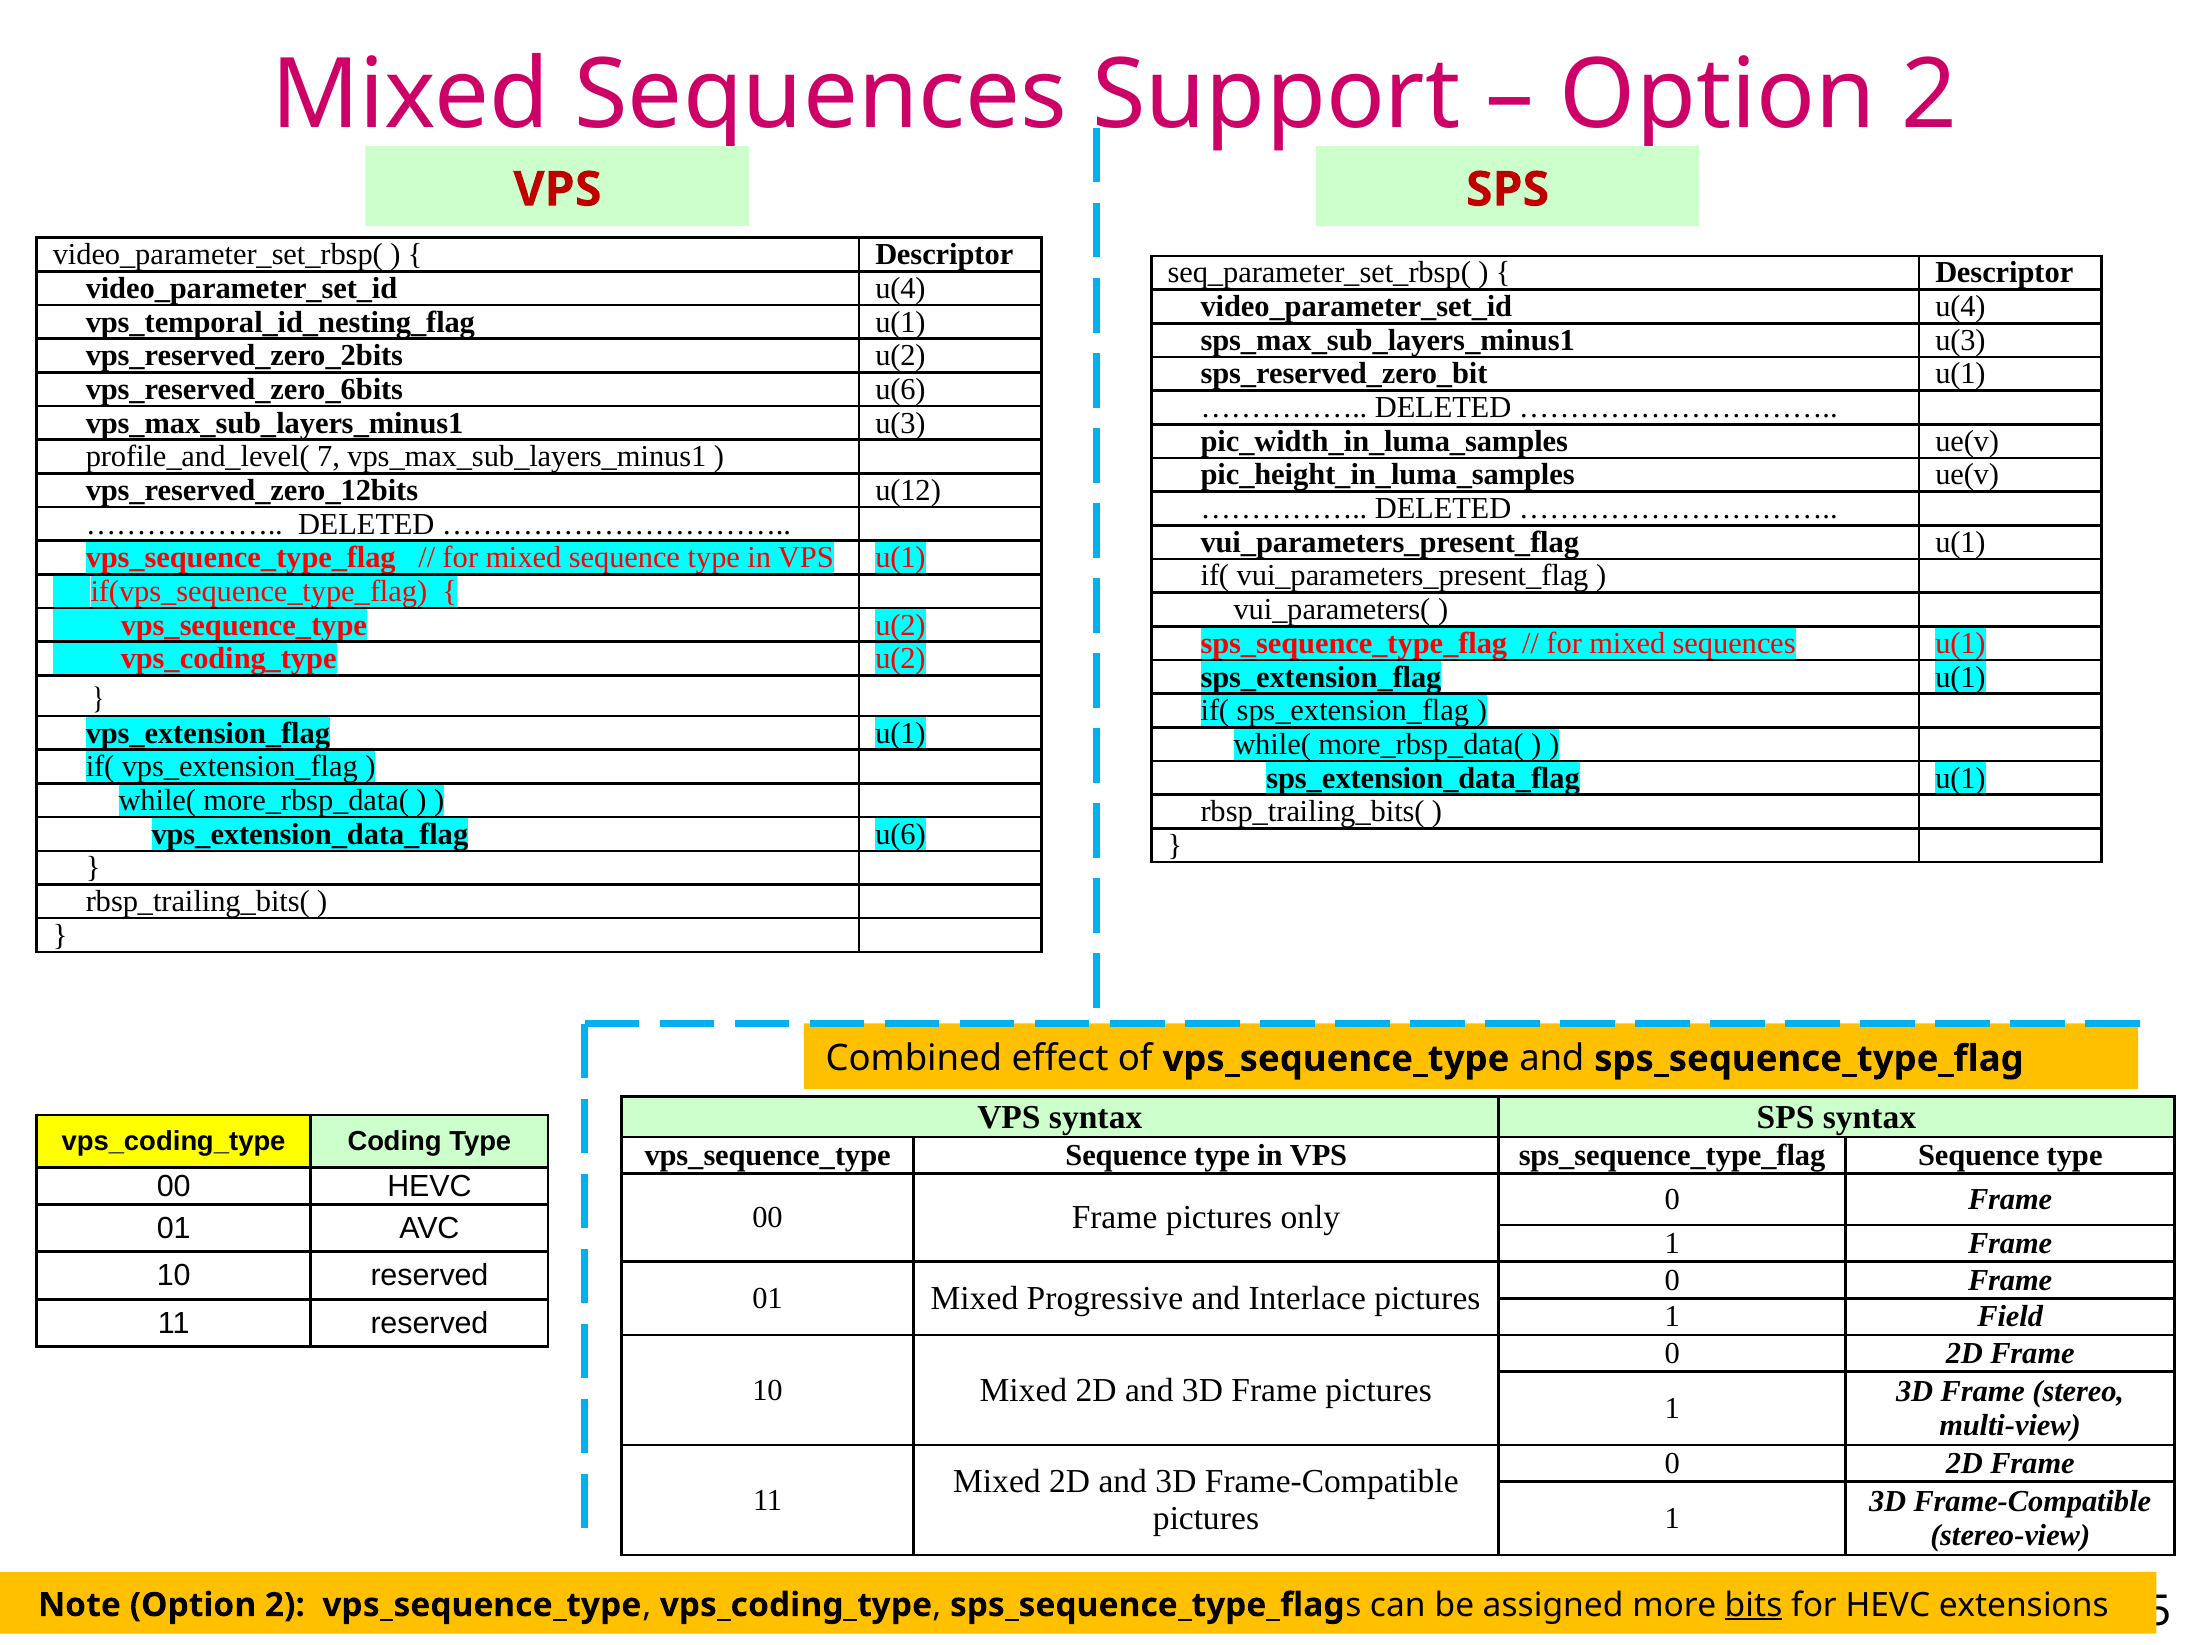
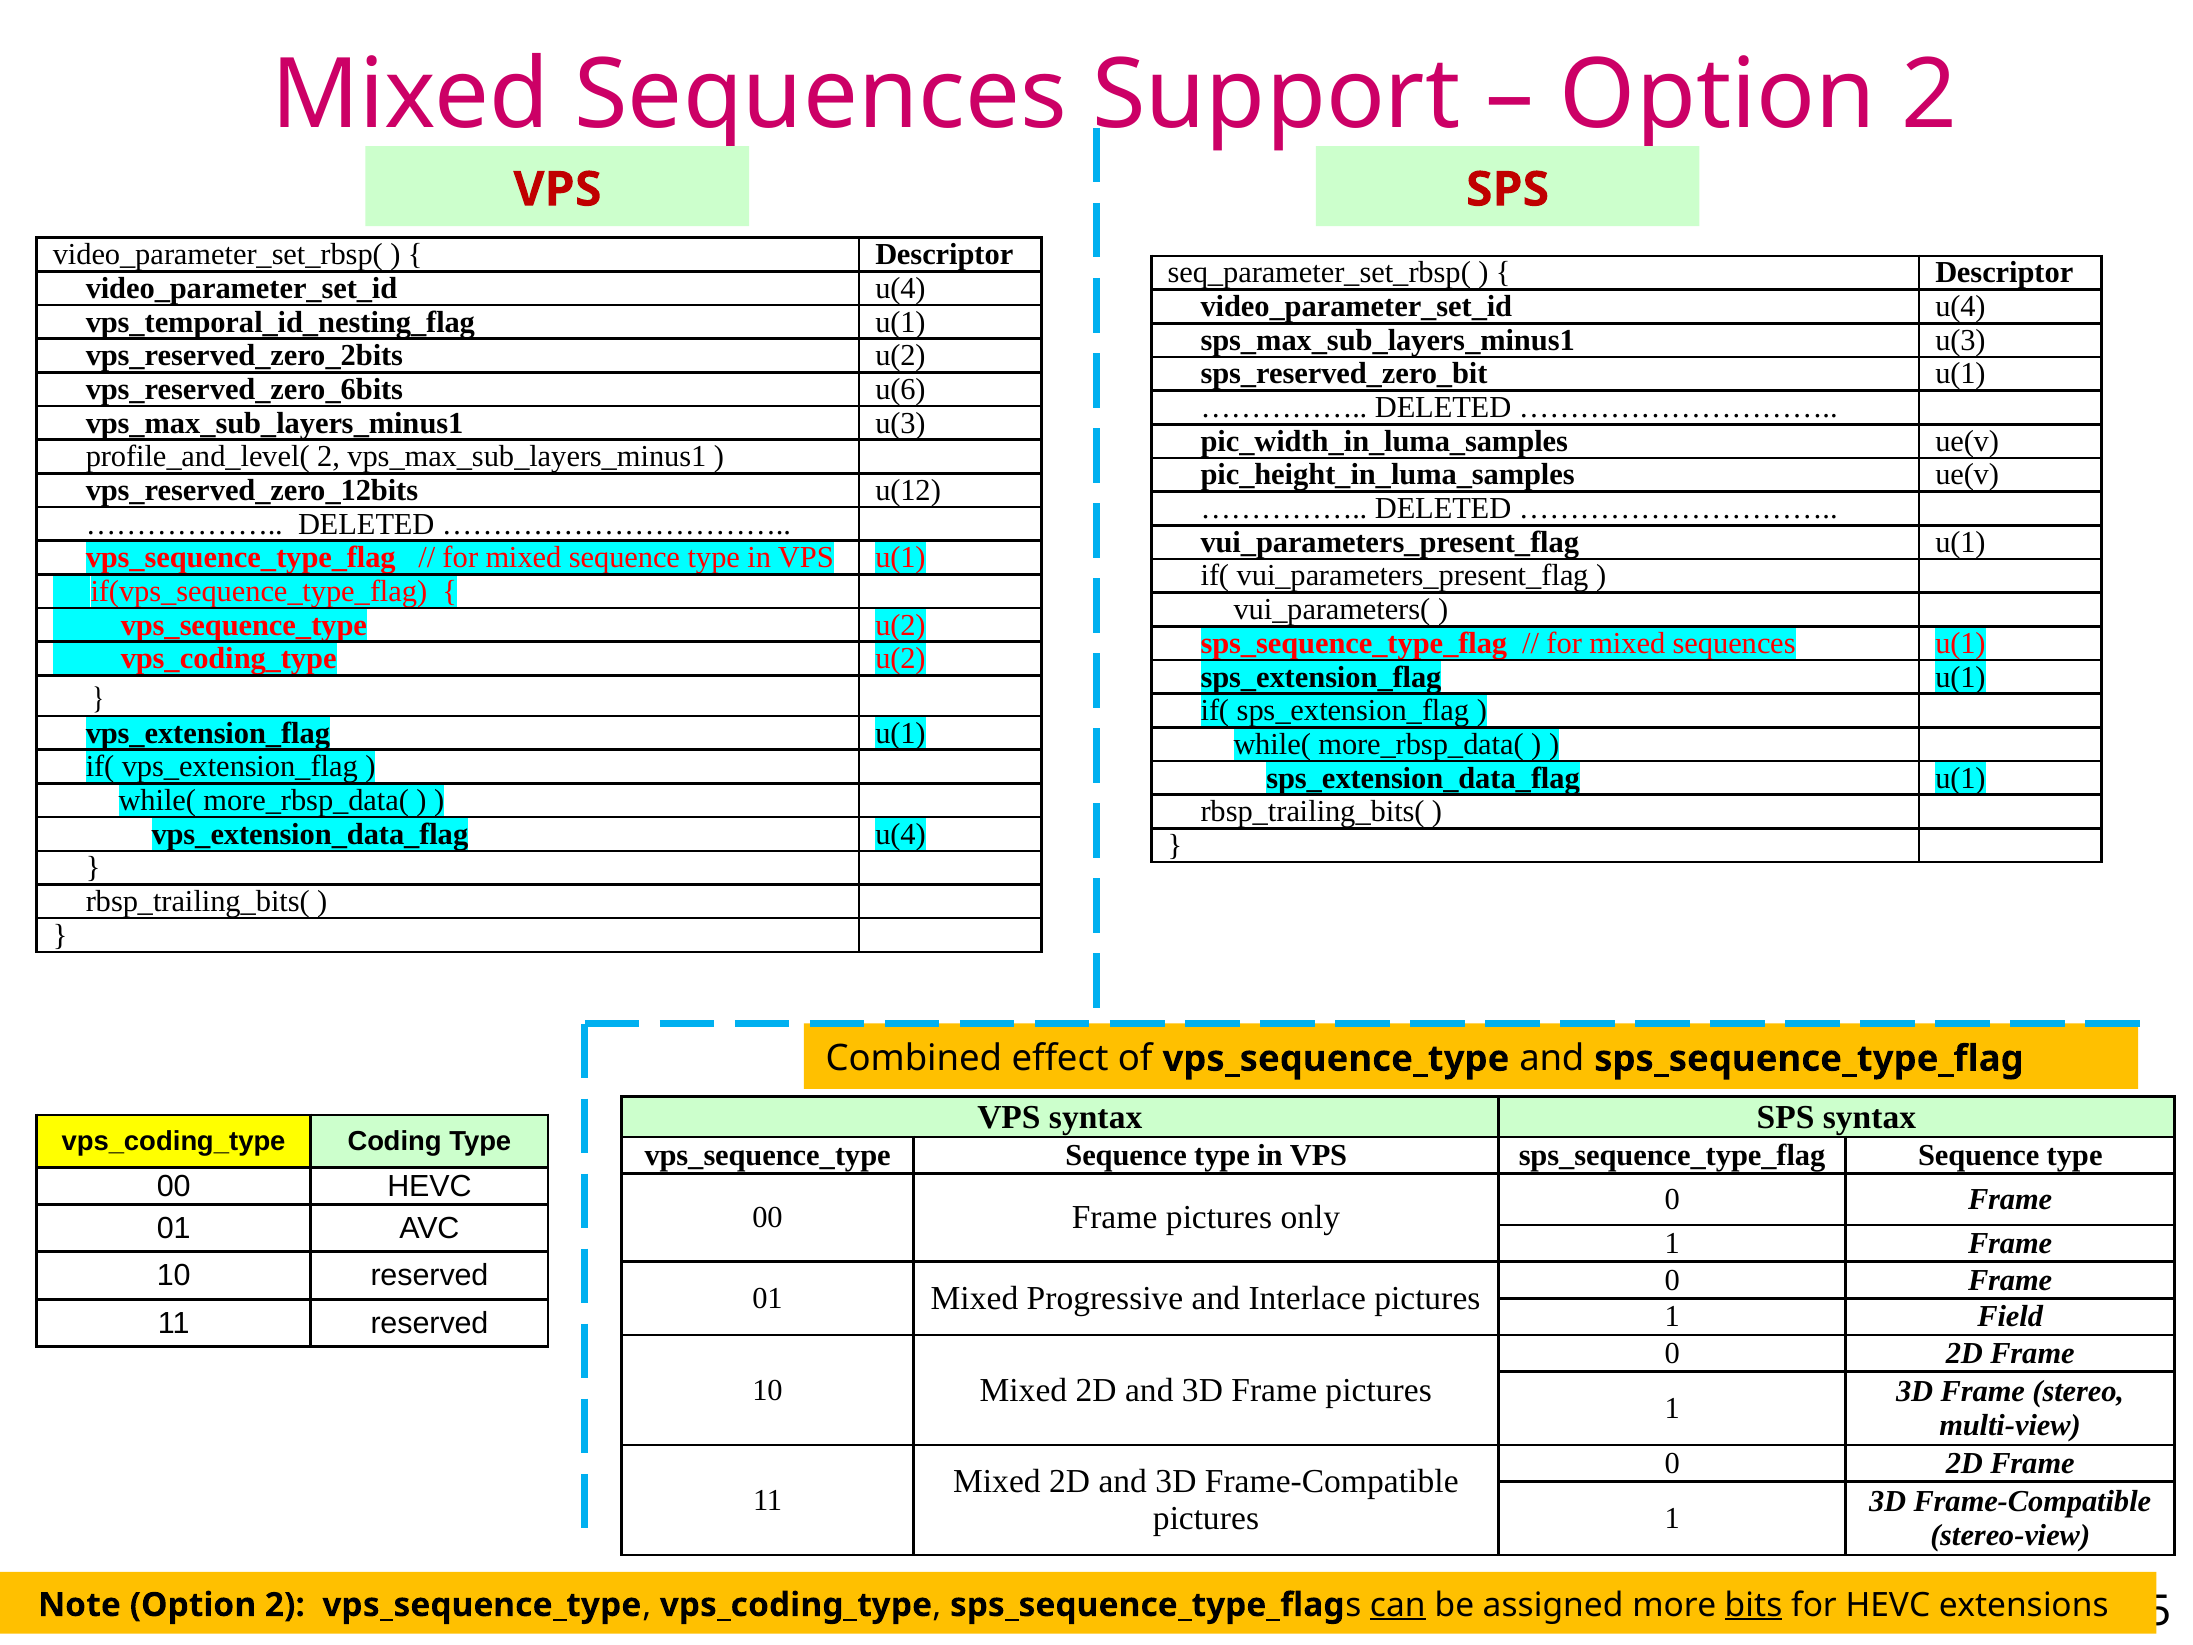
7 at (328, 457): 7 -> 2
u(6 at (901, 834): u(6 -> u(4
can underline: none -> present
